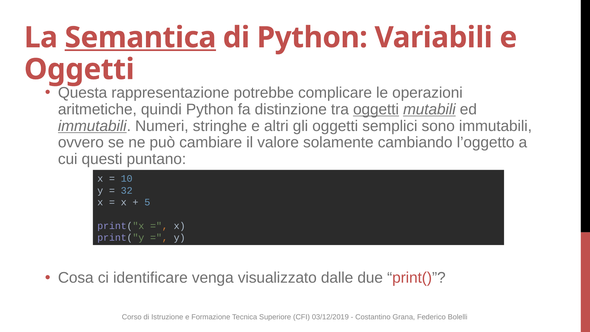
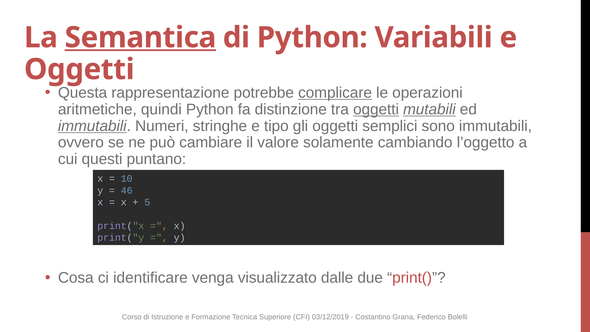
complicare underline: none -> present
altri: altri -> tipo
32: 32 -> 46
